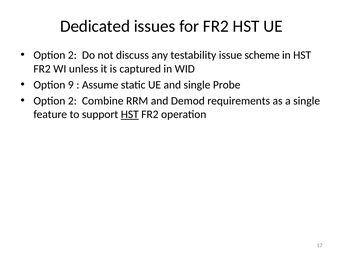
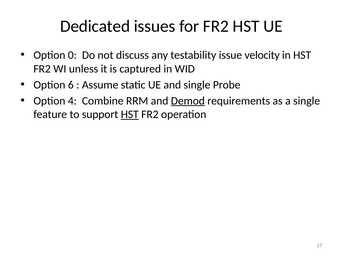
2 at (72, 55): 2 -> 0
scheme: scheme -> velocity
9: 9 -> 6
2 at (72, 101): 2 -> 4
Demod underline: none -> present
